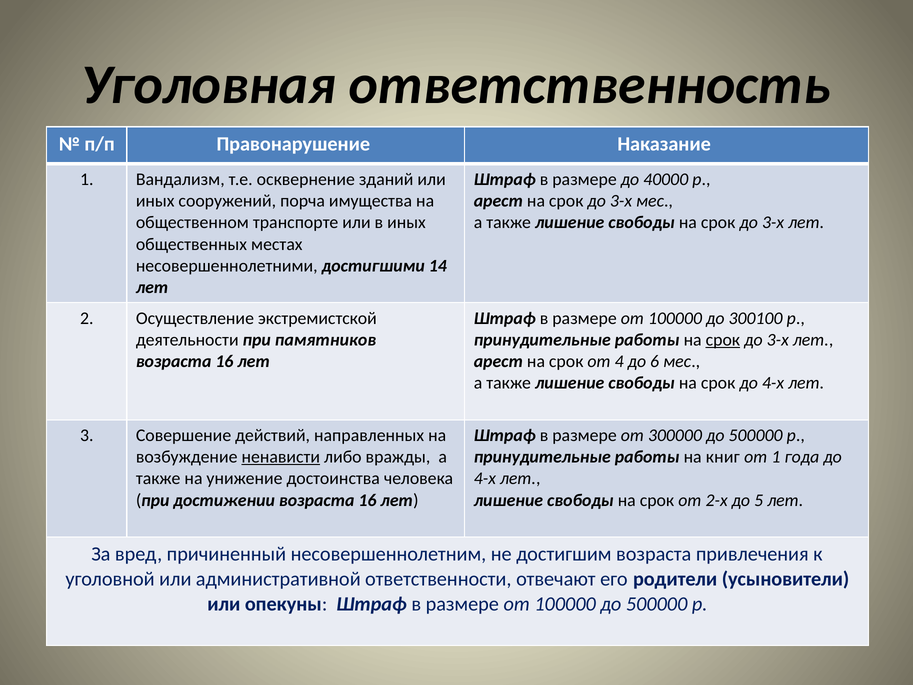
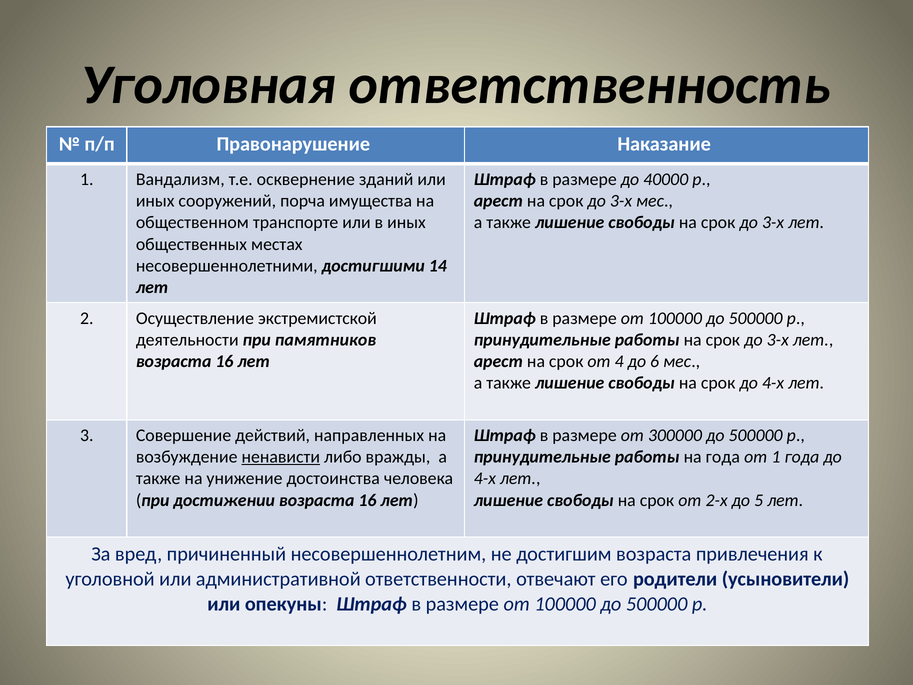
300100 at (756, 318): 300100 -> 500000
срок at (723, 340) underline: present -> none
на книг: книг -> года
